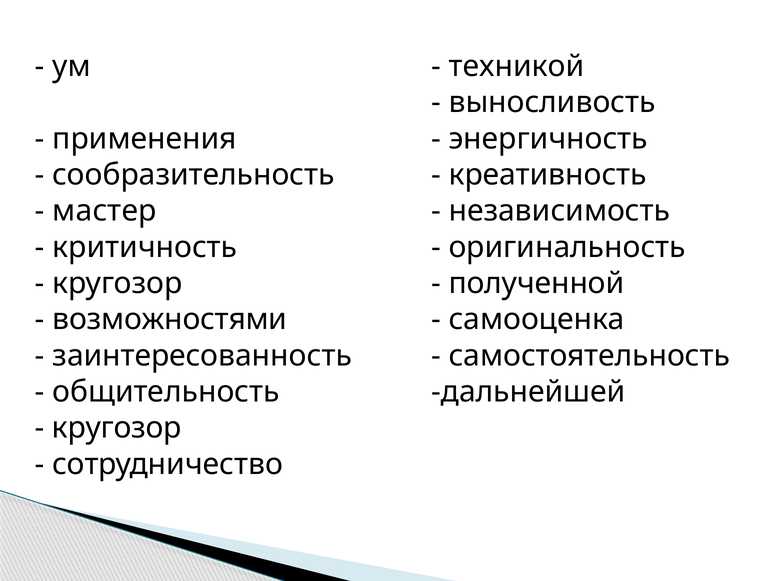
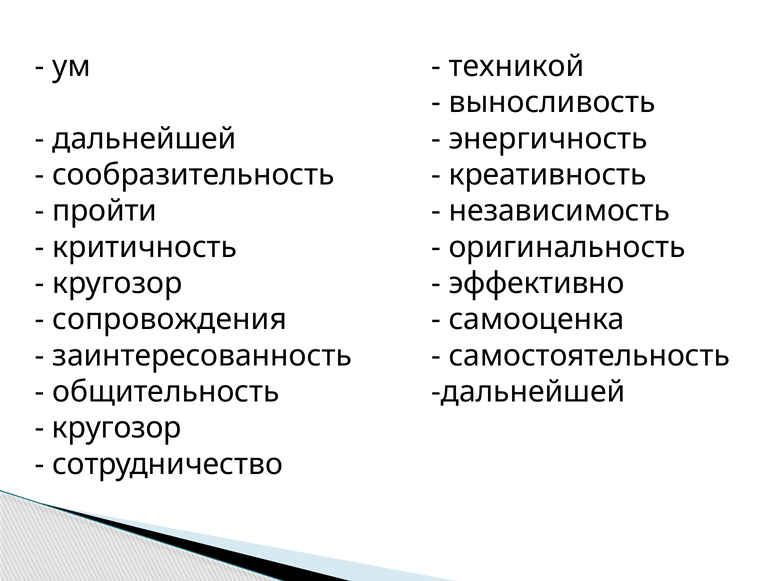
применения at (145, 139): применения -> дальнейшей
мастер: мастер -> пройти
полученной: полученной -> эффективно
возможностями: возможностями -> сопровождения
